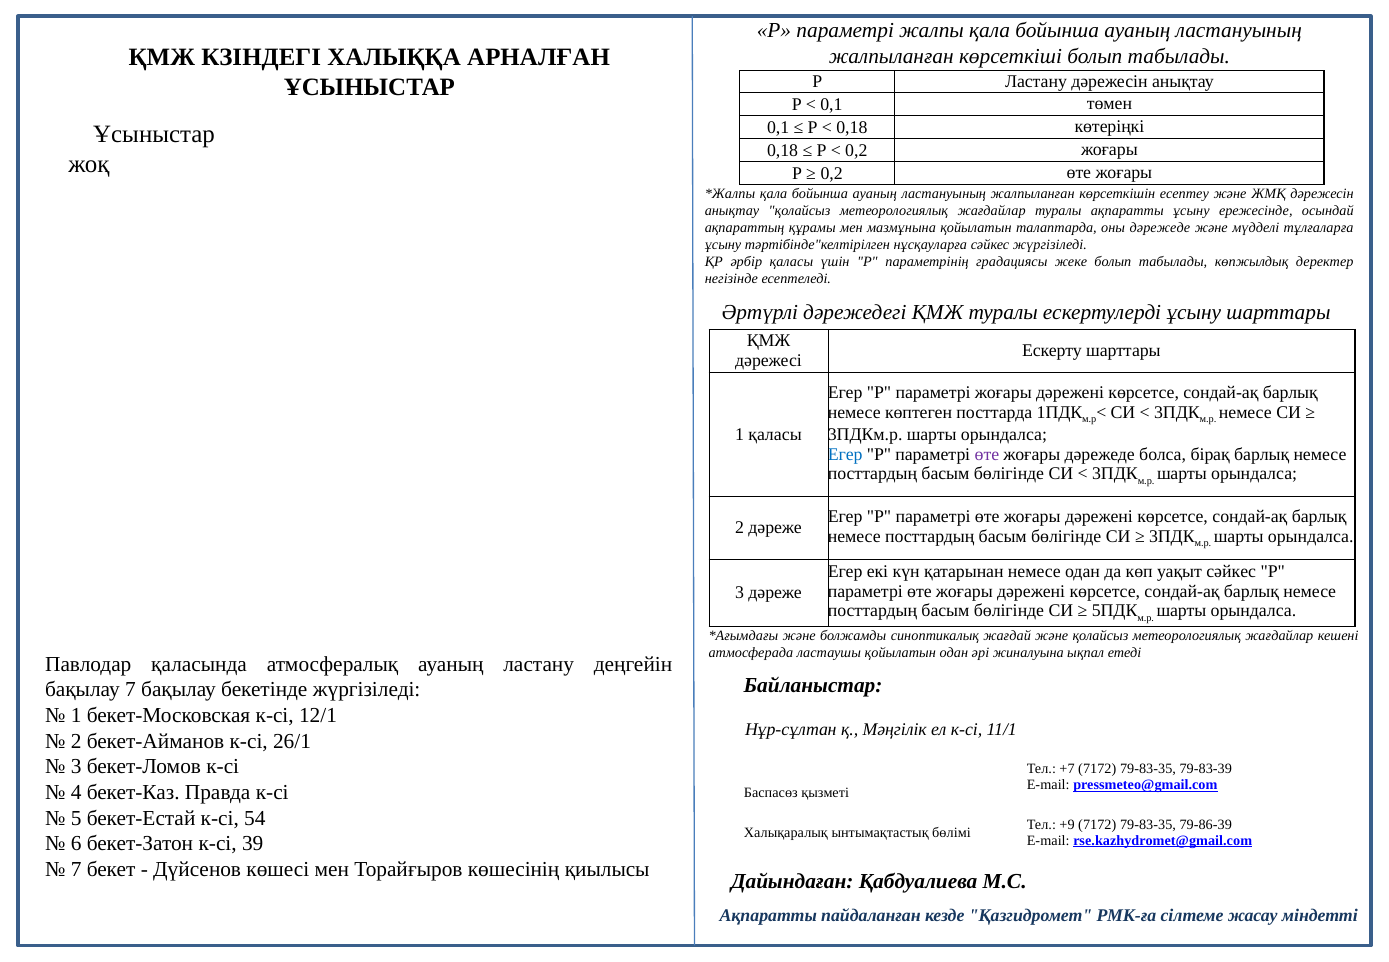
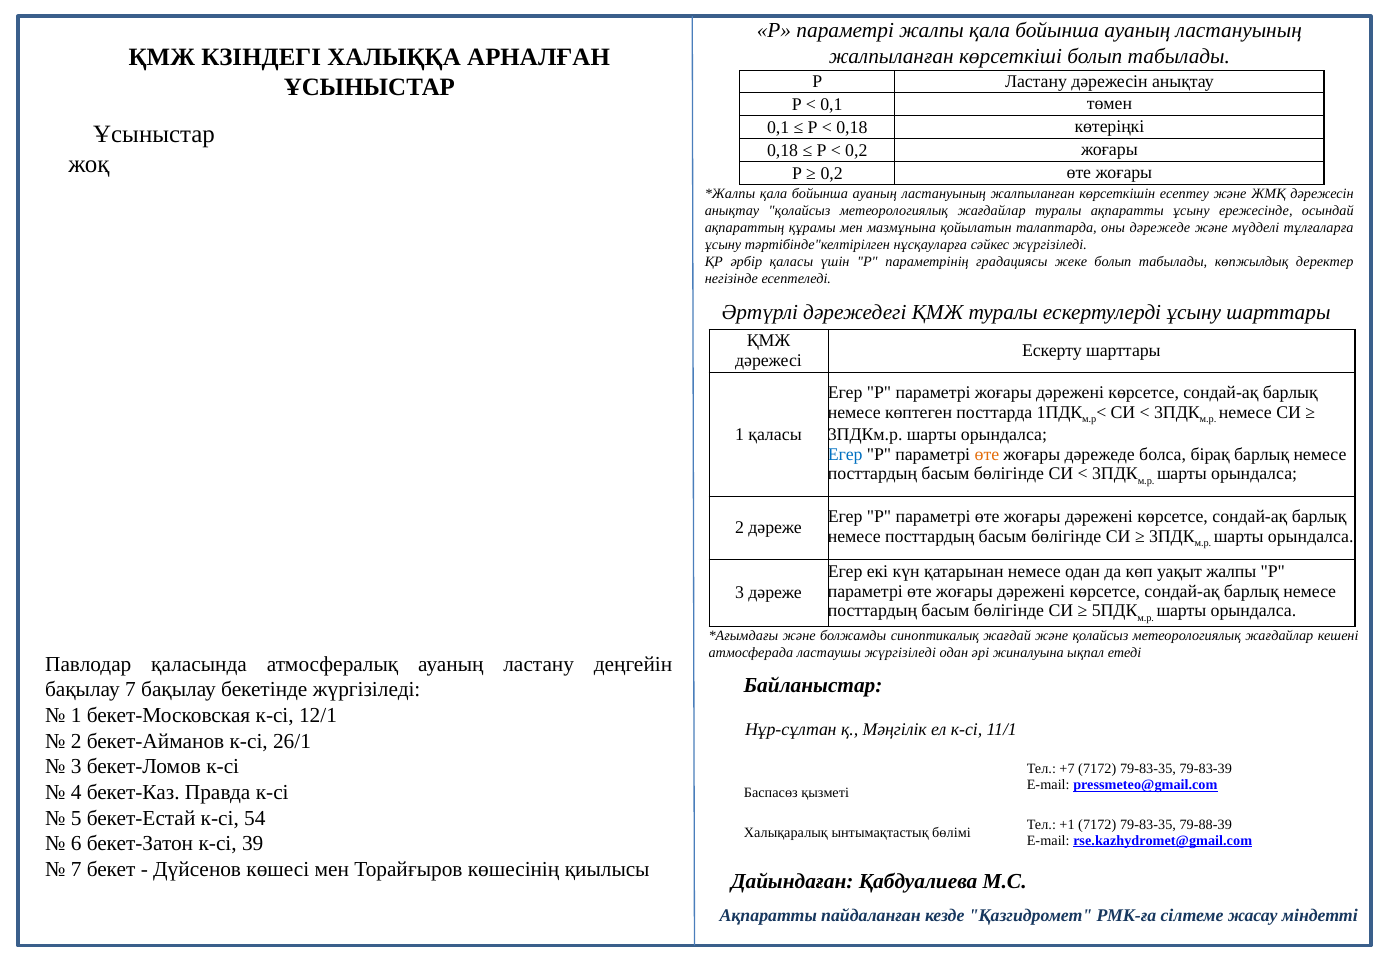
өте at (987, 454) colour: purple -> orange
уақыт сәйкес: сәйкес -> жалпы
ластаушы қойылатын: қойылатын -> жүргізіледі
+9: +9 -> +1
79-86-39: 79-86-39 -> 79-88-39
